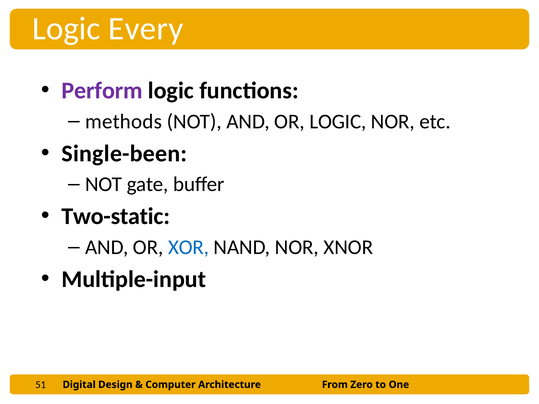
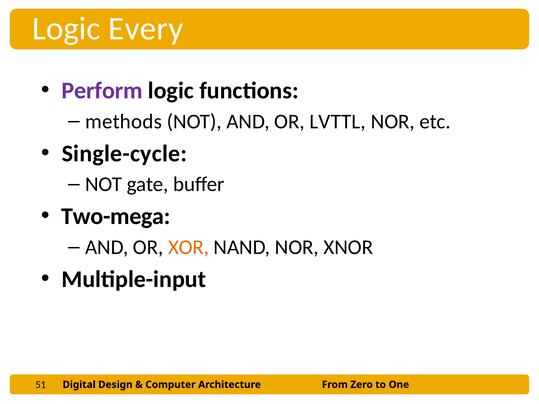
OR LOGIC: LOGIC -> LVTTL
Single-been: Single-been -> Single-cycle
Two-static: Two-static -> Two-mega
XOR colour: blue -> orange
